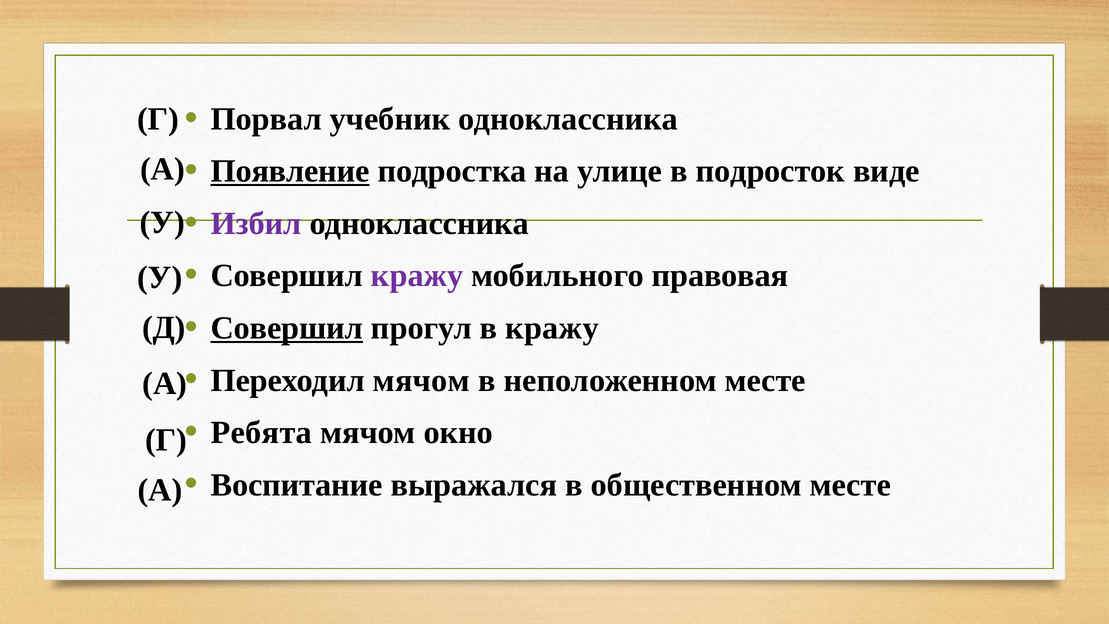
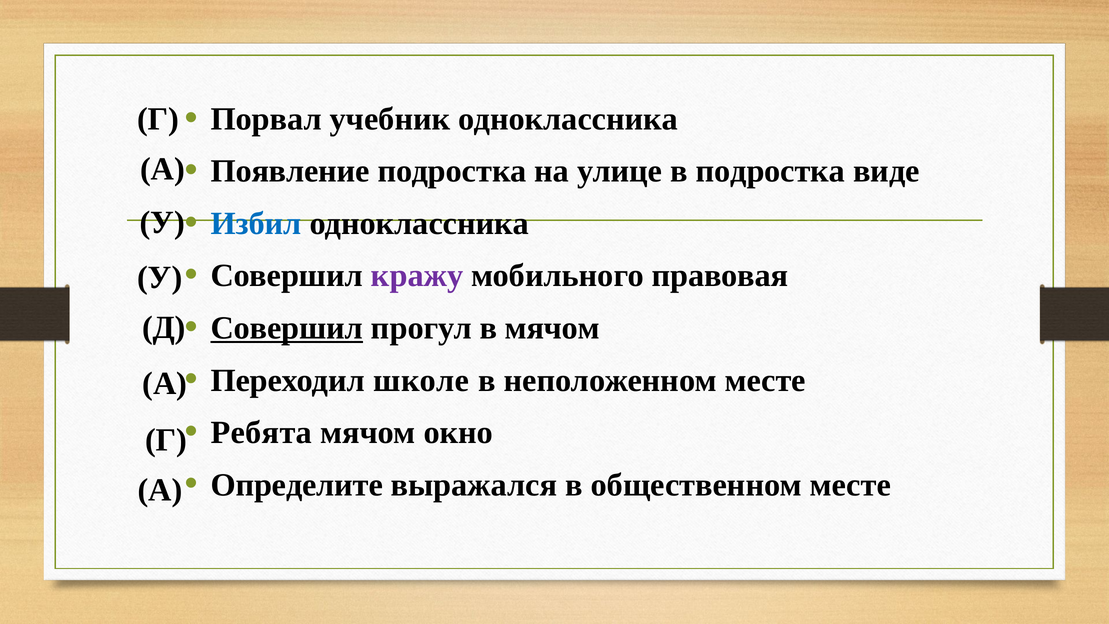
Появление underline: present -> none
в подросток: подросток -> подростка
Избил colour: purple -> blue
в кражу: кражу -> мячом
Переходил мячом: мячом -> школе
Воспитание: Воспитание -> Определите
